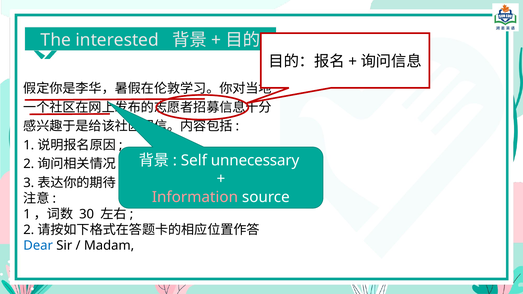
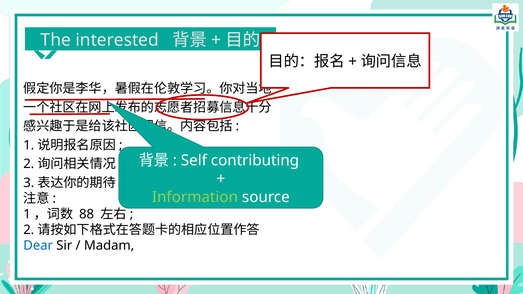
unnecessary: unnecessary -> contributing
Information colour: pink -> light green
30: 30 -> 88
